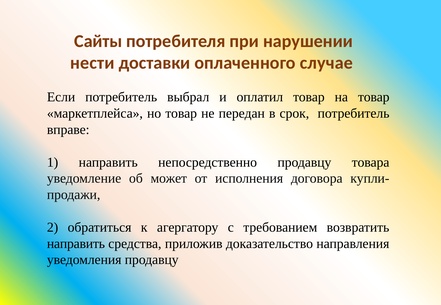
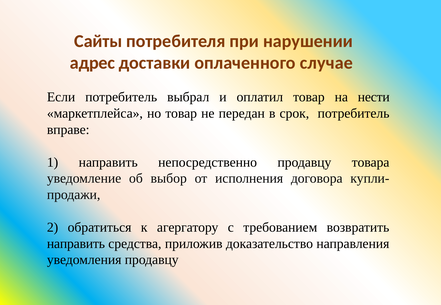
нести: нести -> адрес
на товар: товар -> нести
может: может -> выбор
